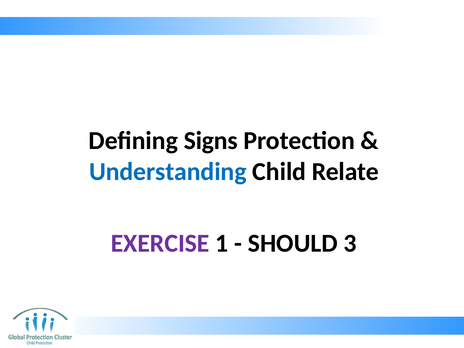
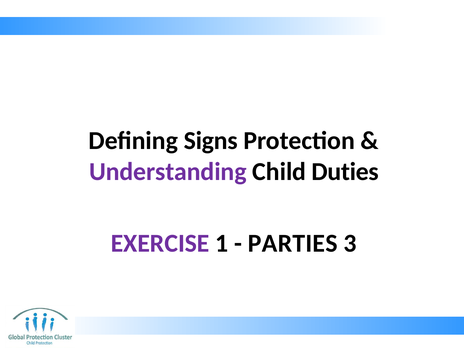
Understanding colour: blue -> purple
Relate: Relate -> Duties
SHOULD: SHOULD -> PARTIES
